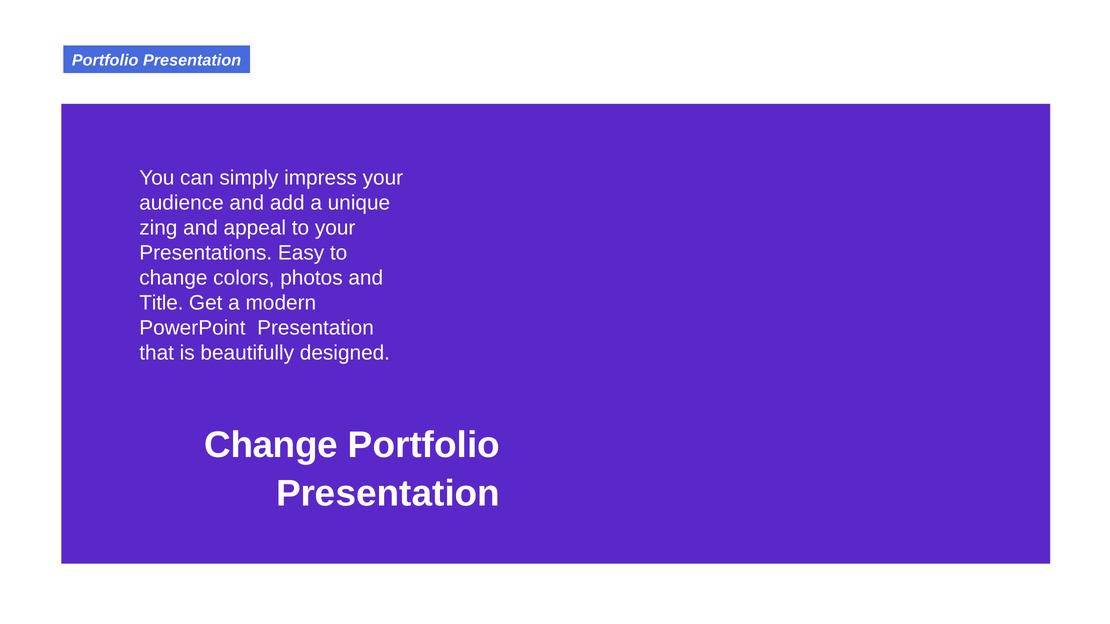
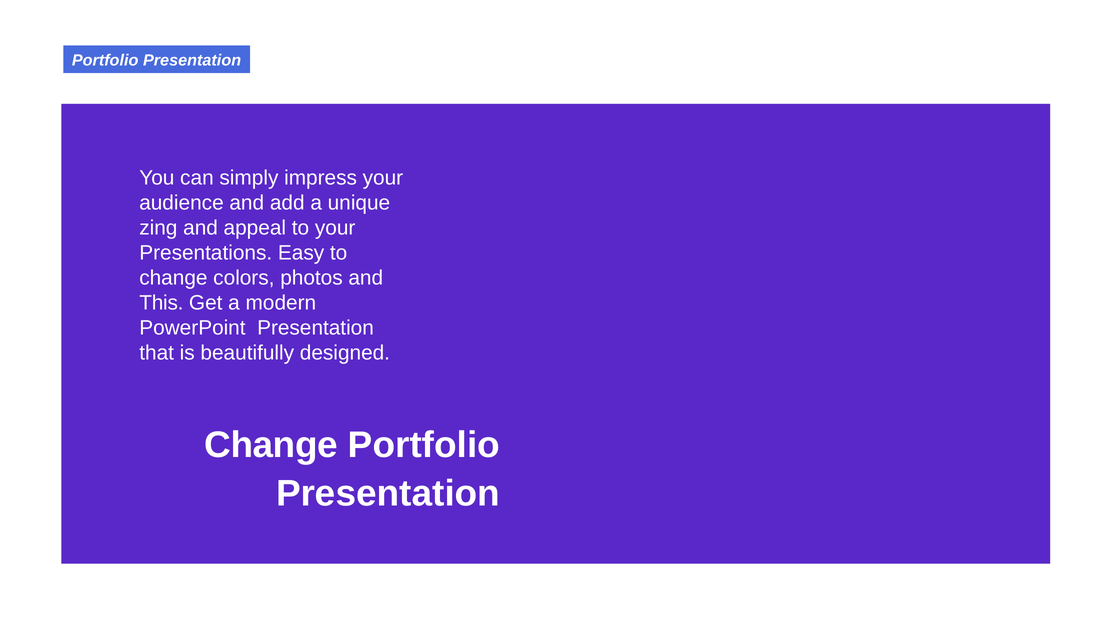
Title: Title -> This
